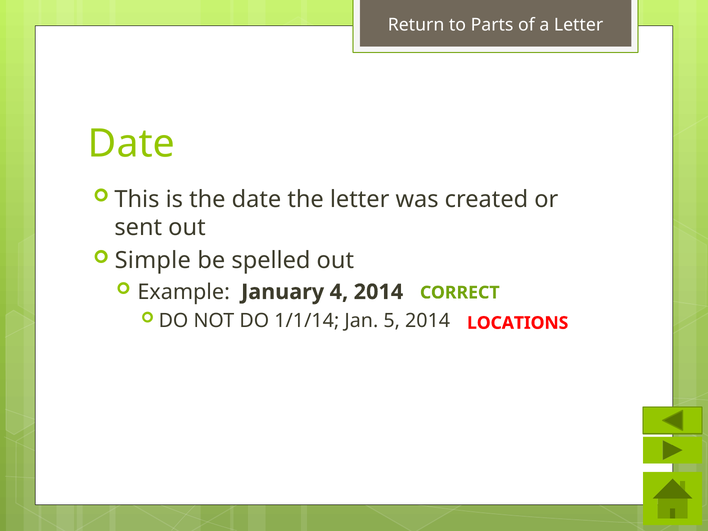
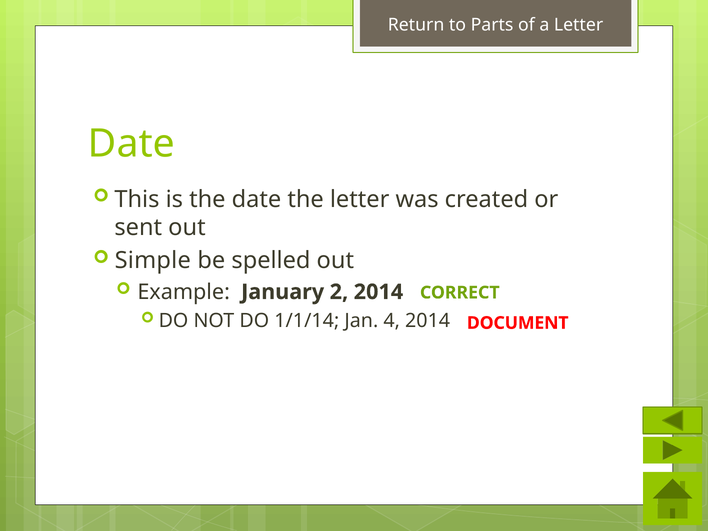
4: 4 -> 2
5: 5 -> 4
LOCATIONS: LOCATIONS -> DOCUMENT
